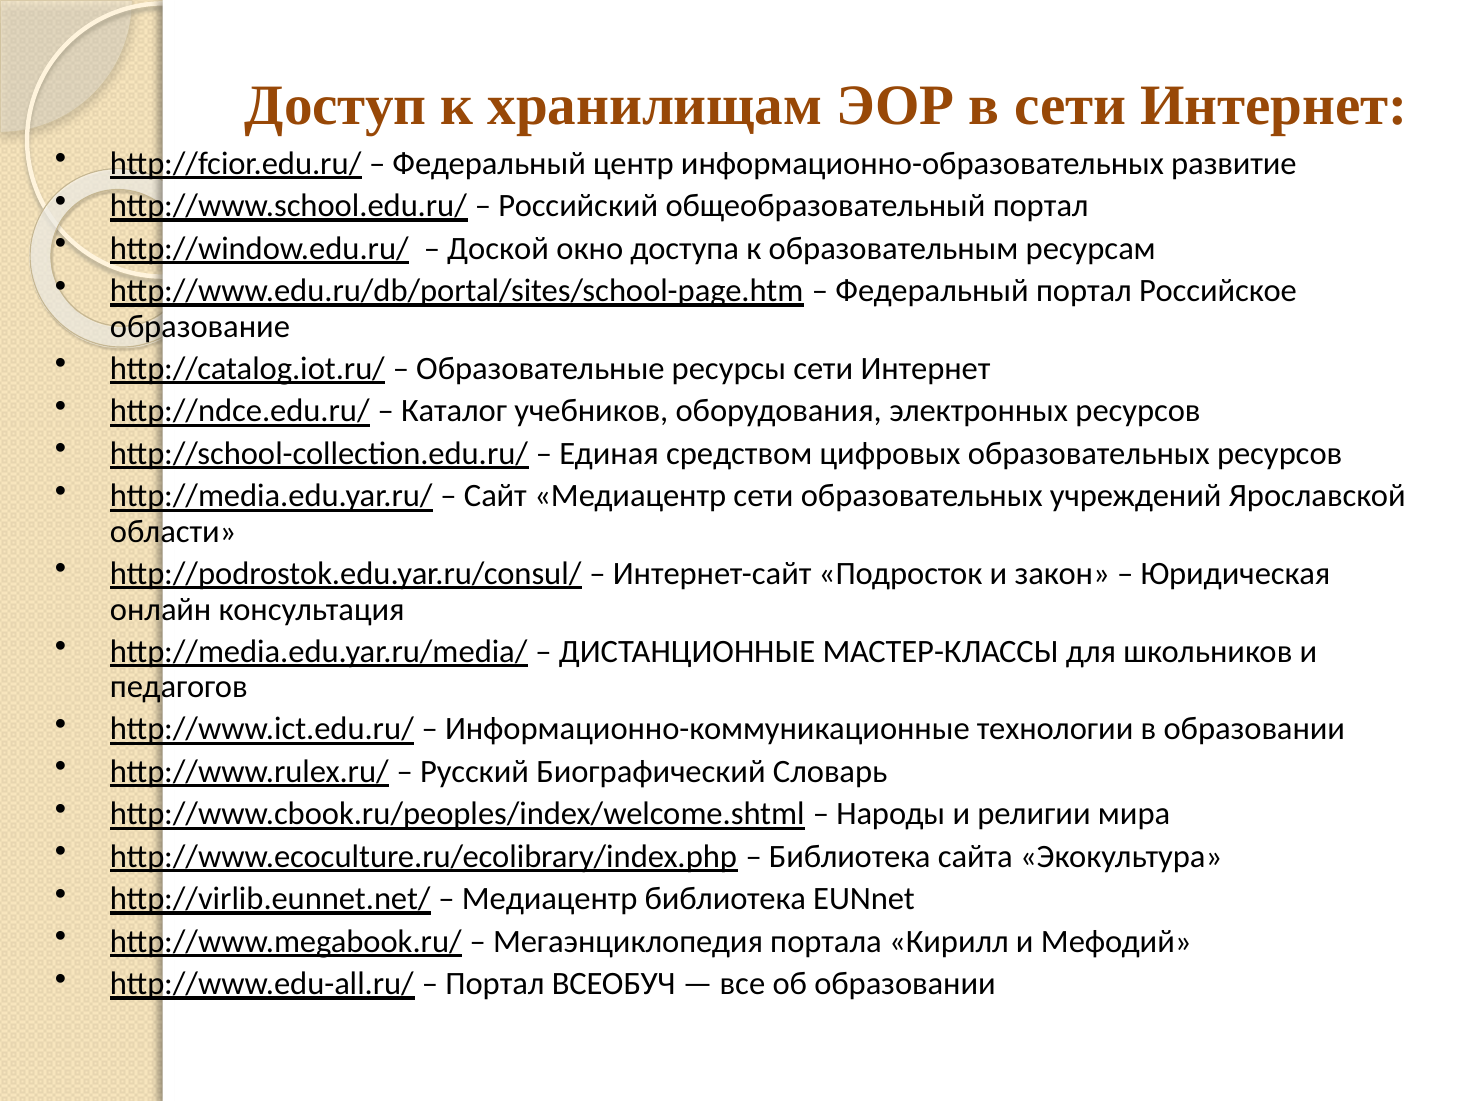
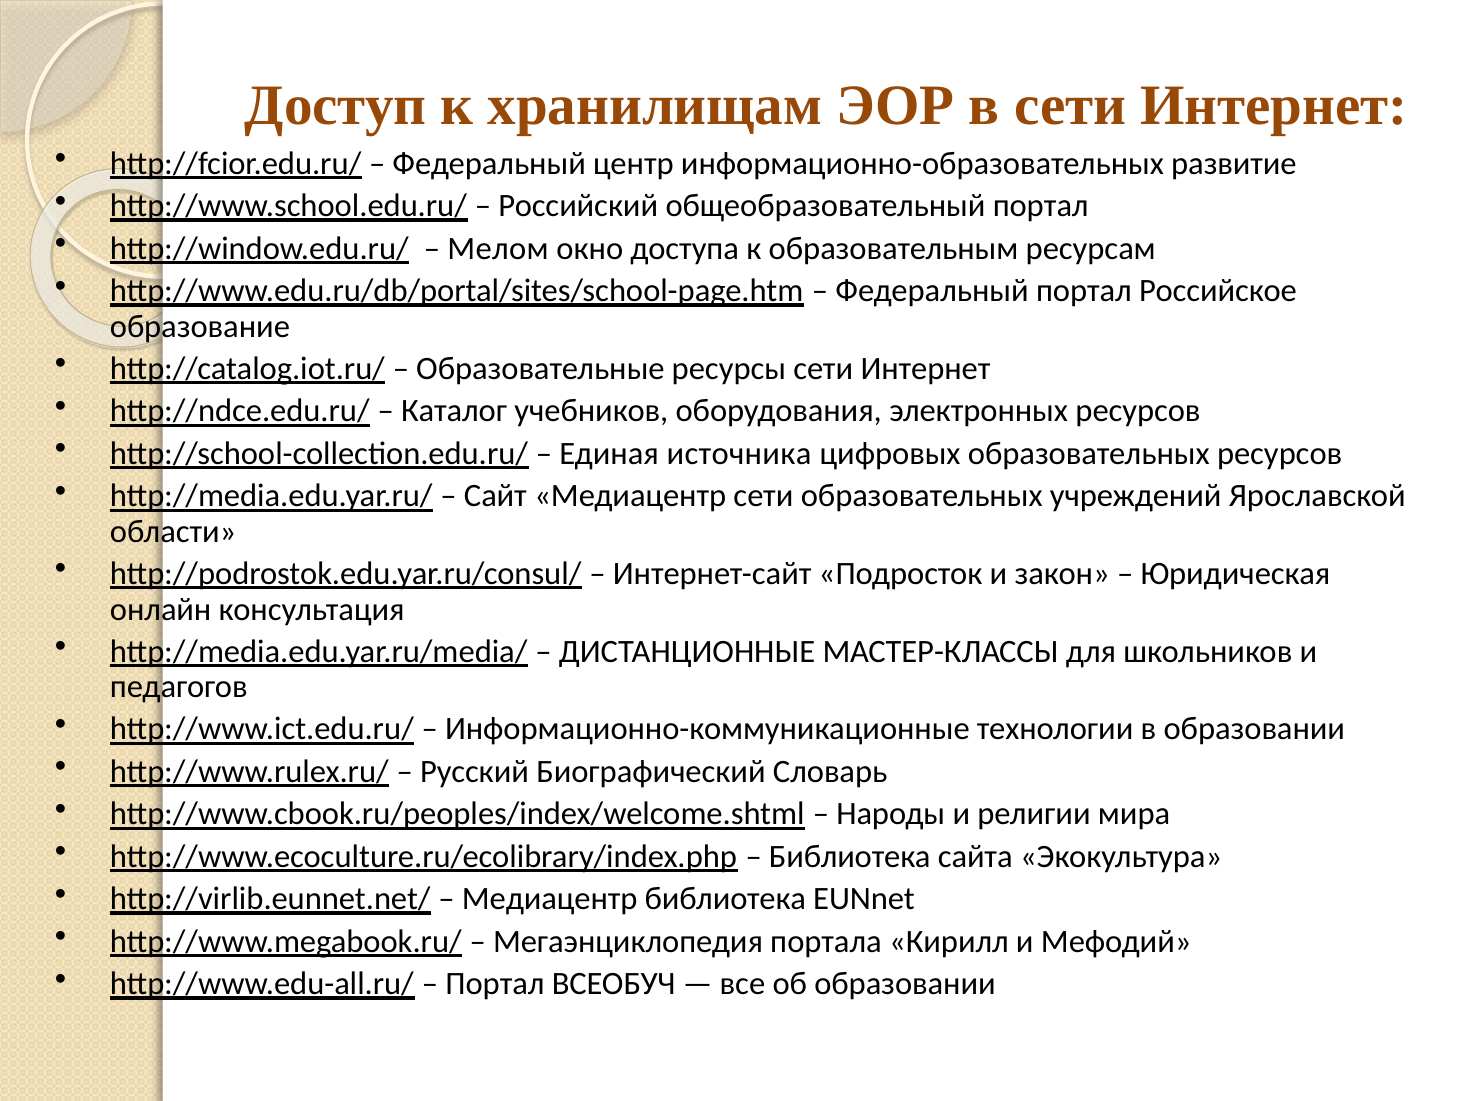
Доской: Доской -> Мелом
средством: средством -> источника
